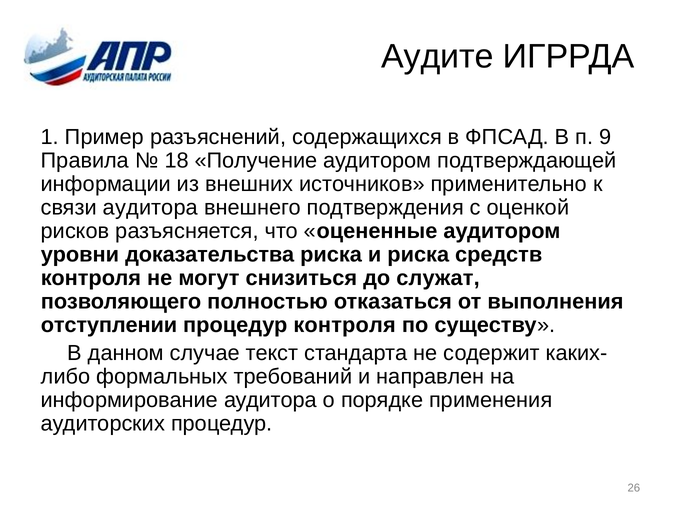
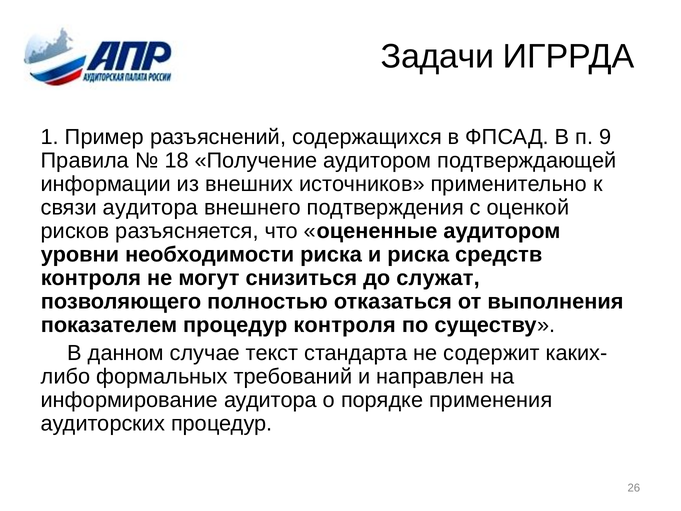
Аудите: Аудите -> Задачи
доказательства: доказательства -> необходимости
отступлении: отступлении -> показателем
